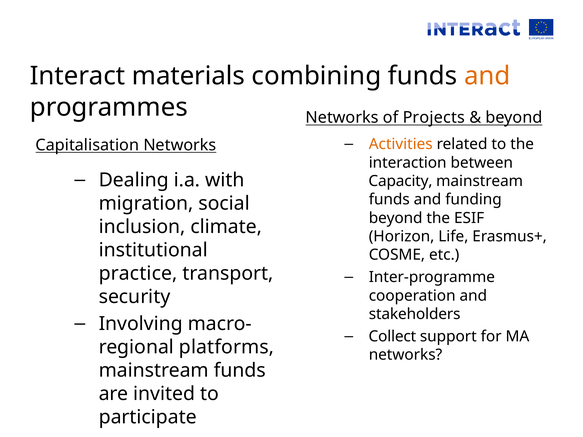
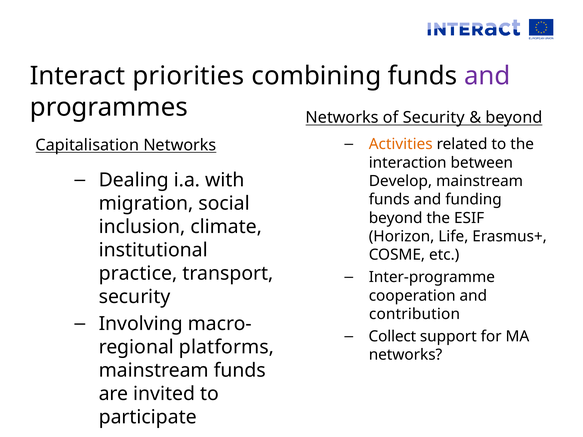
materials: materials -> priorities
and at (487, 76) colour: orange -> purple
of Projects: Projects -> Security
Capacity: Capacity -> Develop
stakeholders: stakeholders -> contribution
